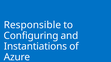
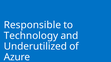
Configuring: Configuring -> Technology
Instantiations: Instantiations -> Underutilized
